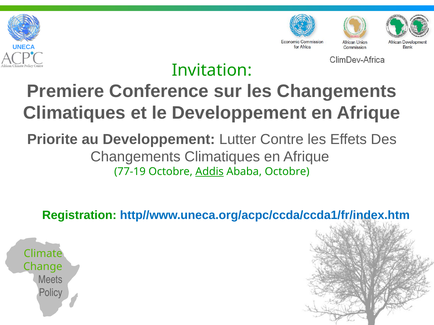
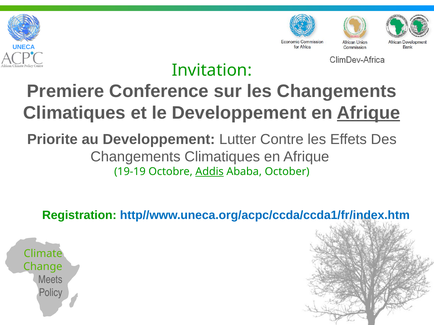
Afrique at (369, 113) underline: none -> present
77-19: 77-19 -> 19-19
Ababa Octobre: Octobre -> October
